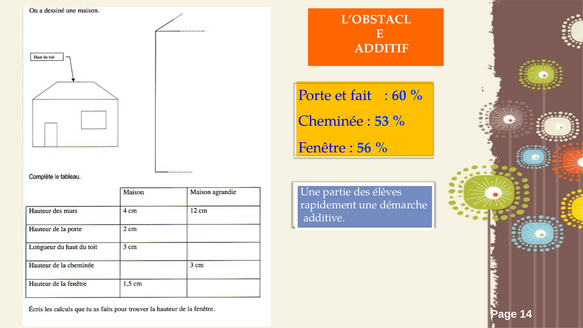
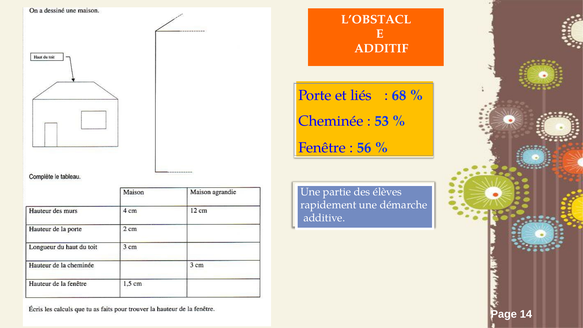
fait: fait -> liés
60: 60 -> 68
